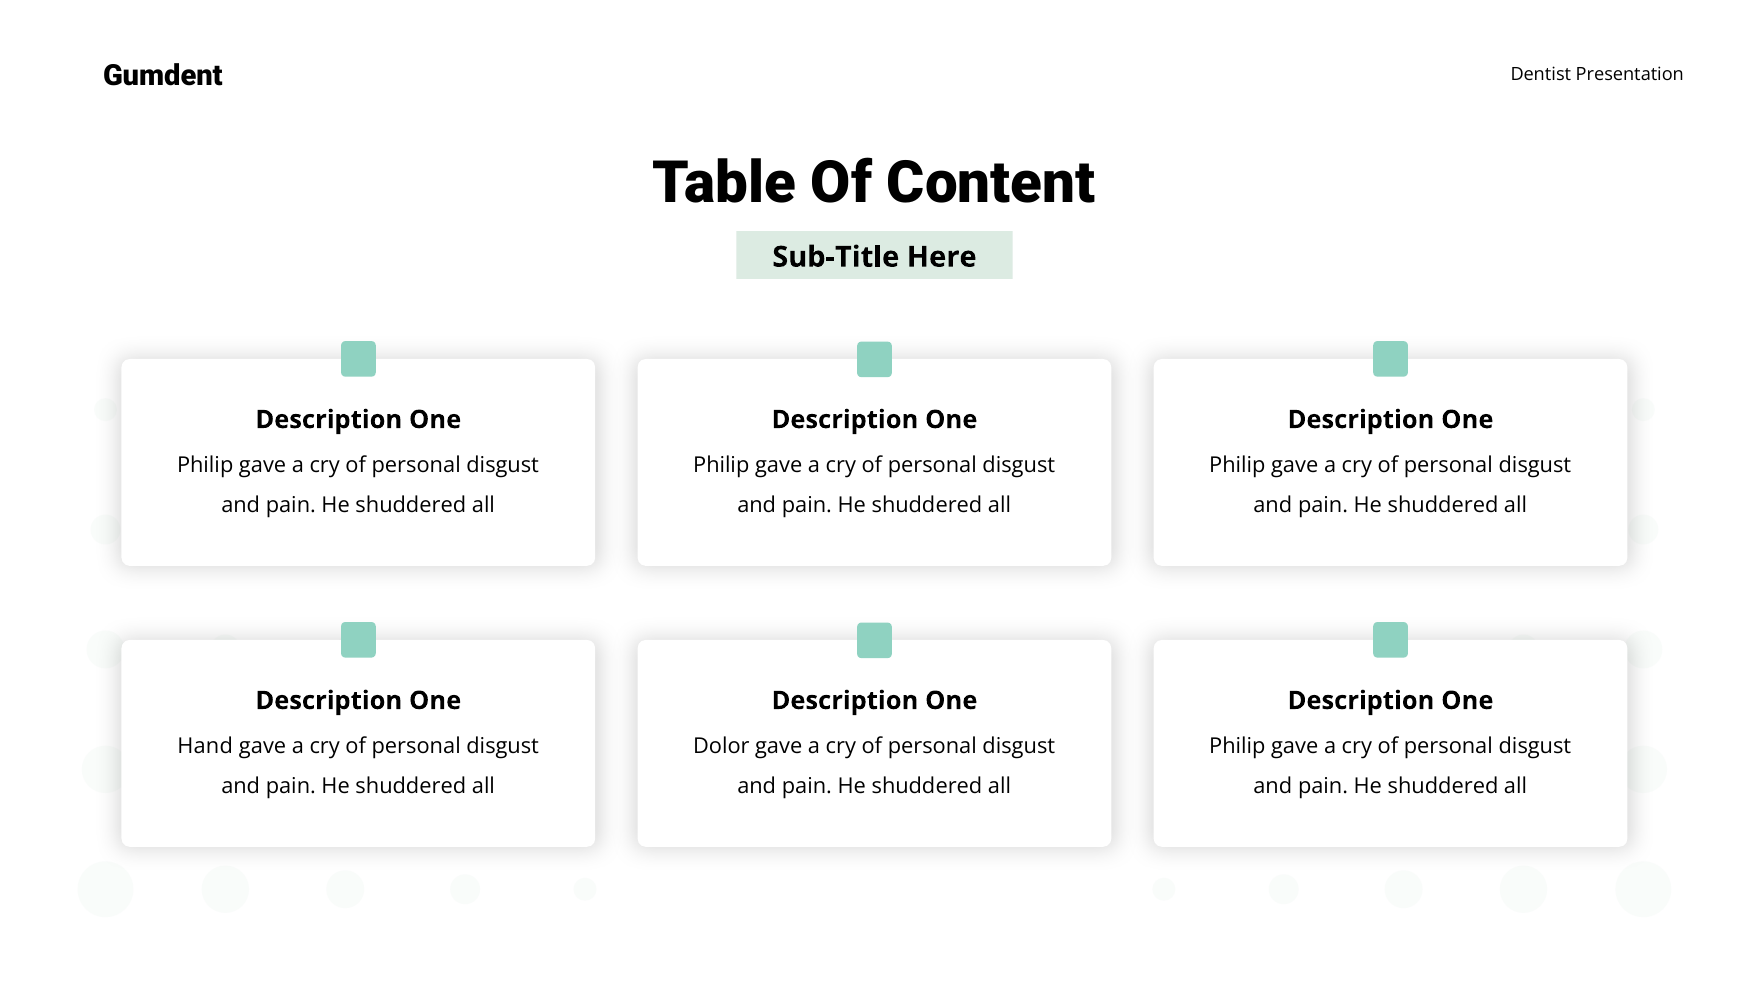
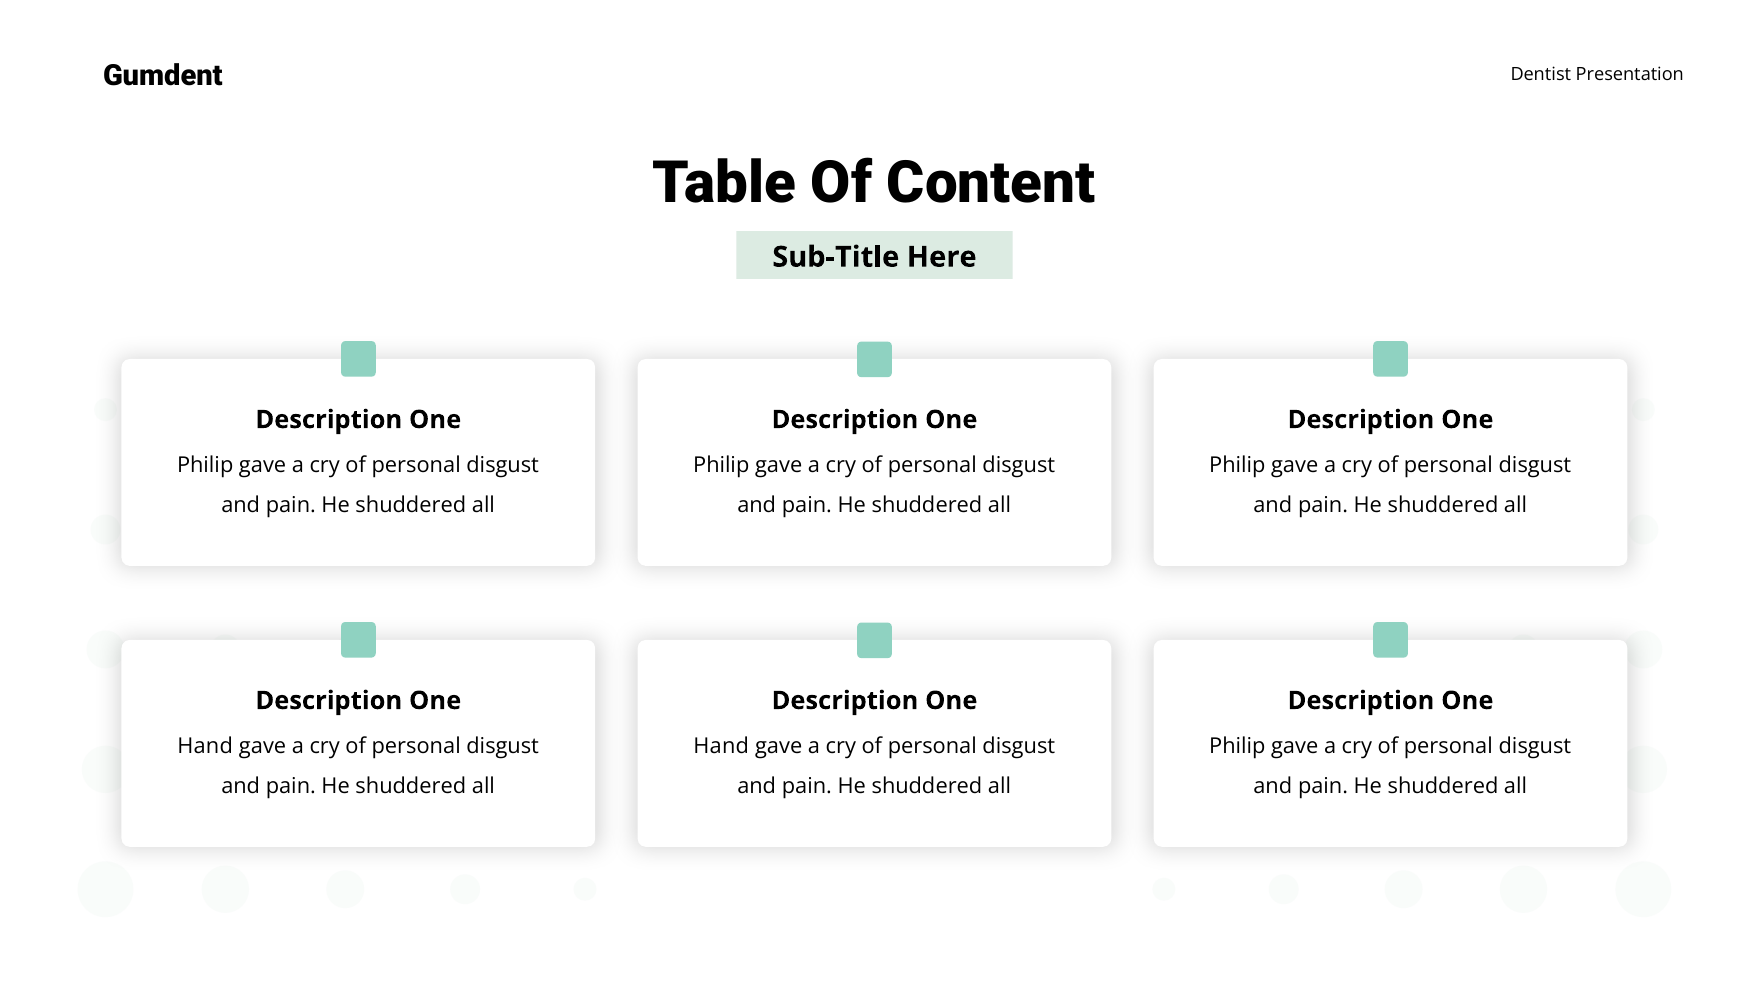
Dolor at (721, 746): Dolor -> Hand
